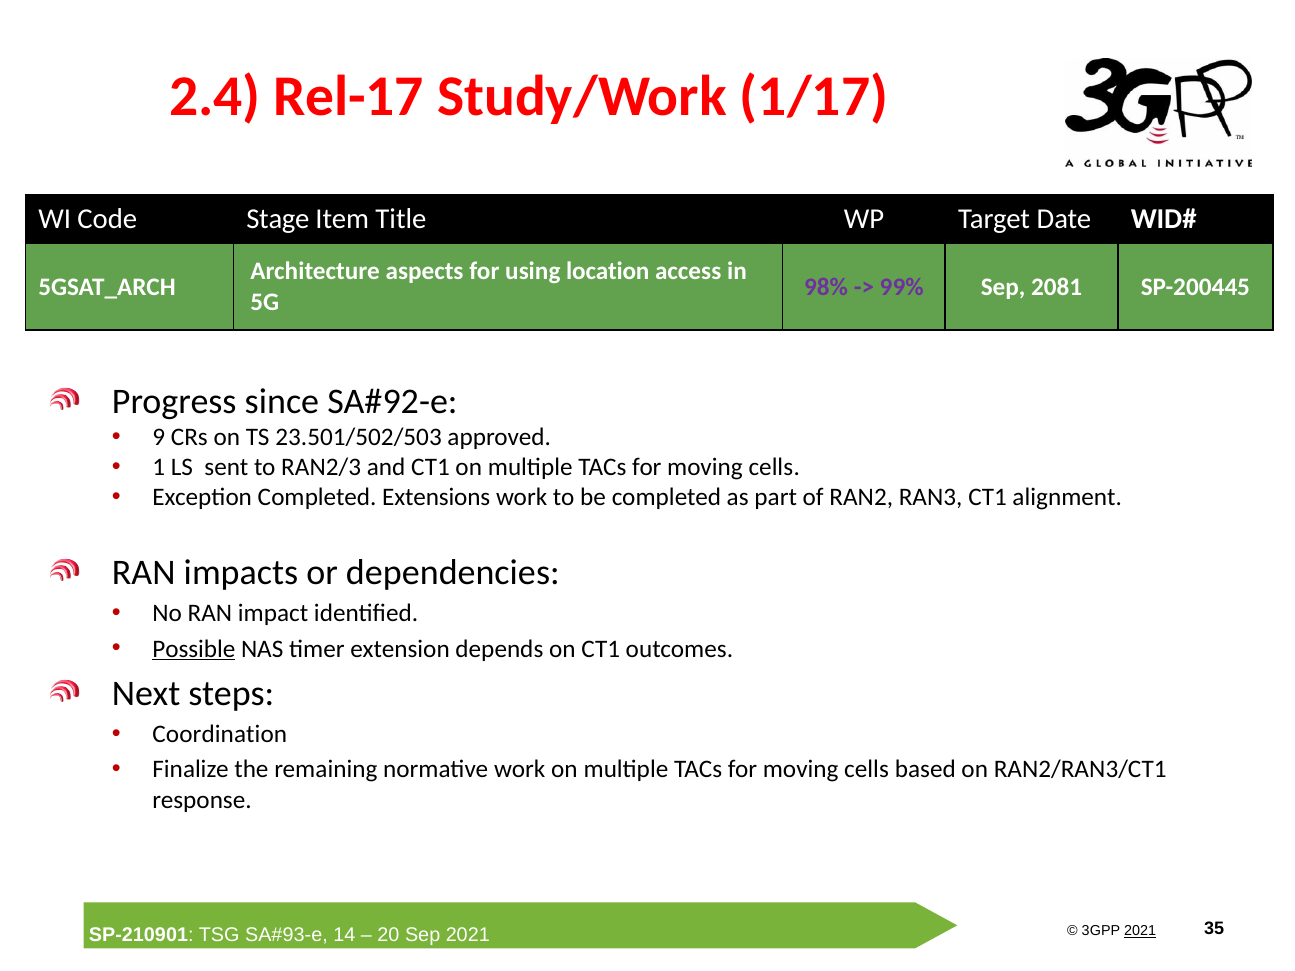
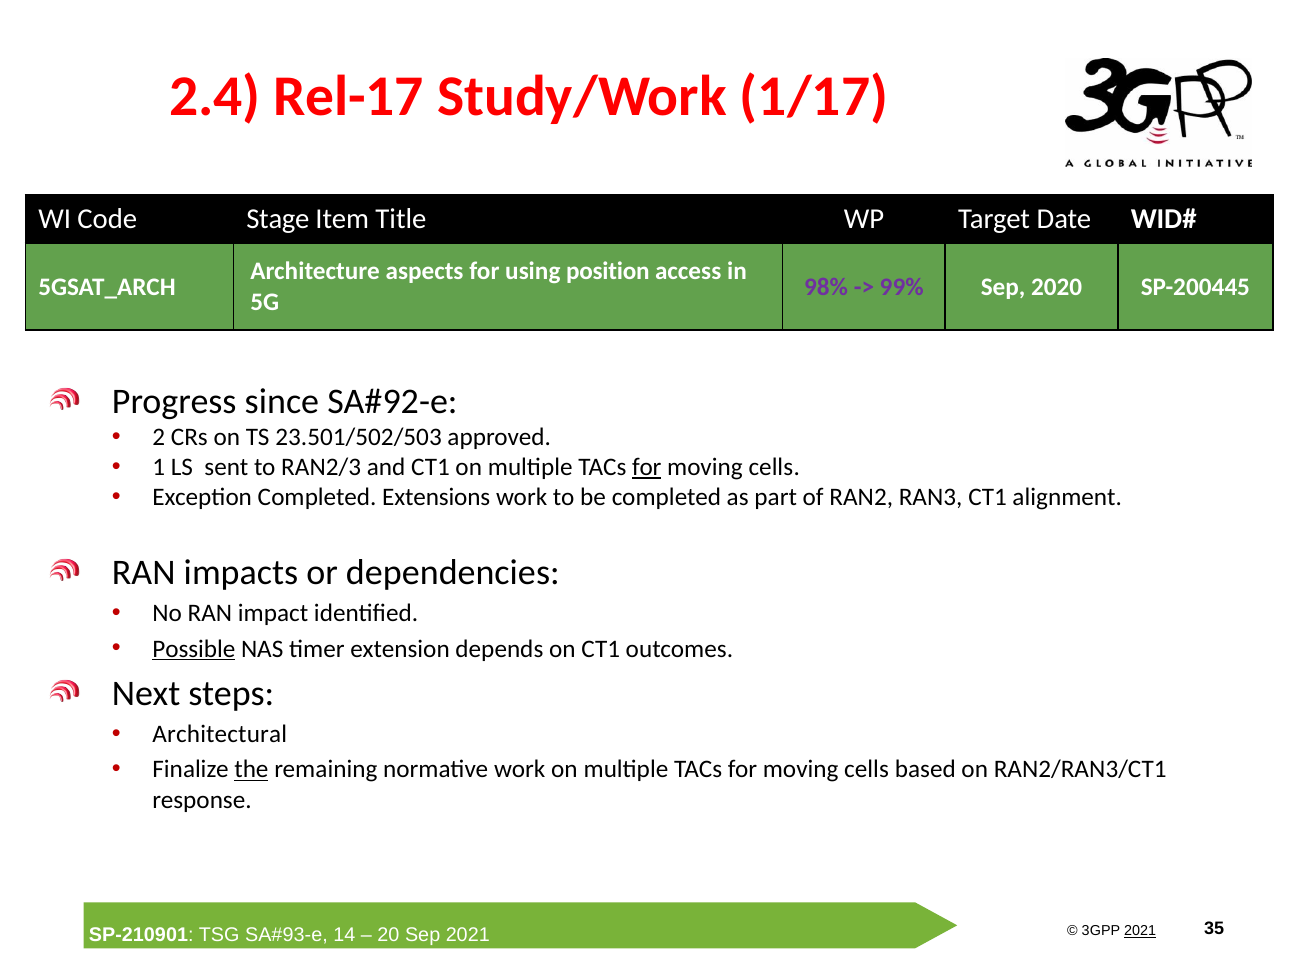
location: location -> position
2081: 2081 -> 2020
9: 9 -> 2
for at (647, 467) underline: none -> present
Coordination: Coordination -> Architectural
the underline: none -> present
